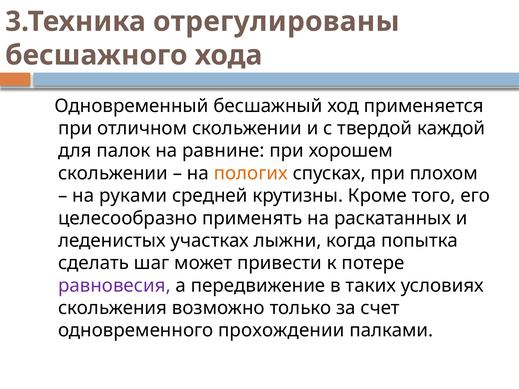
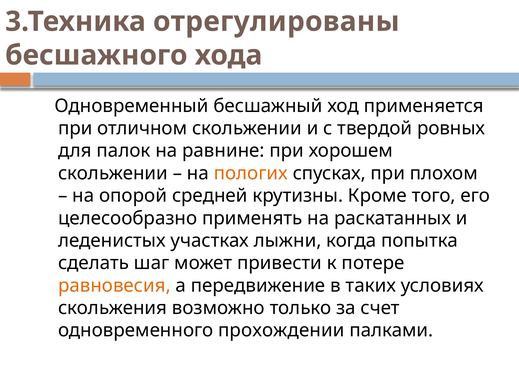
каждой: каждой -> ровных
руками: руками -> опорой
равновесия colour: purple -> orange
